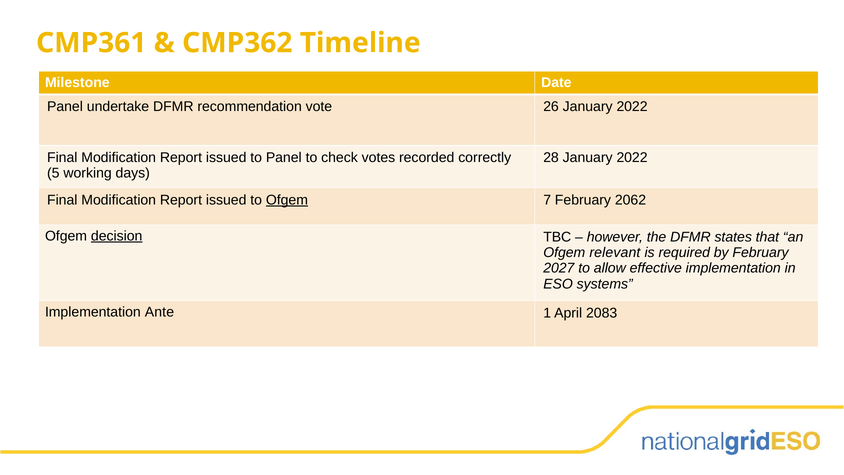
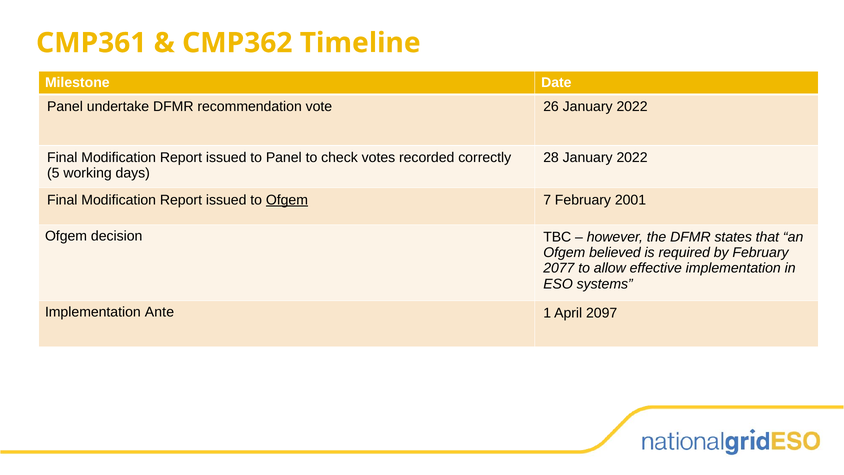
2062: 2062 -> 2001
decision underline: present -> none
relevant: relevant -> believed
2027: 2027 -> 2077
2083: 2083 -> 2097
